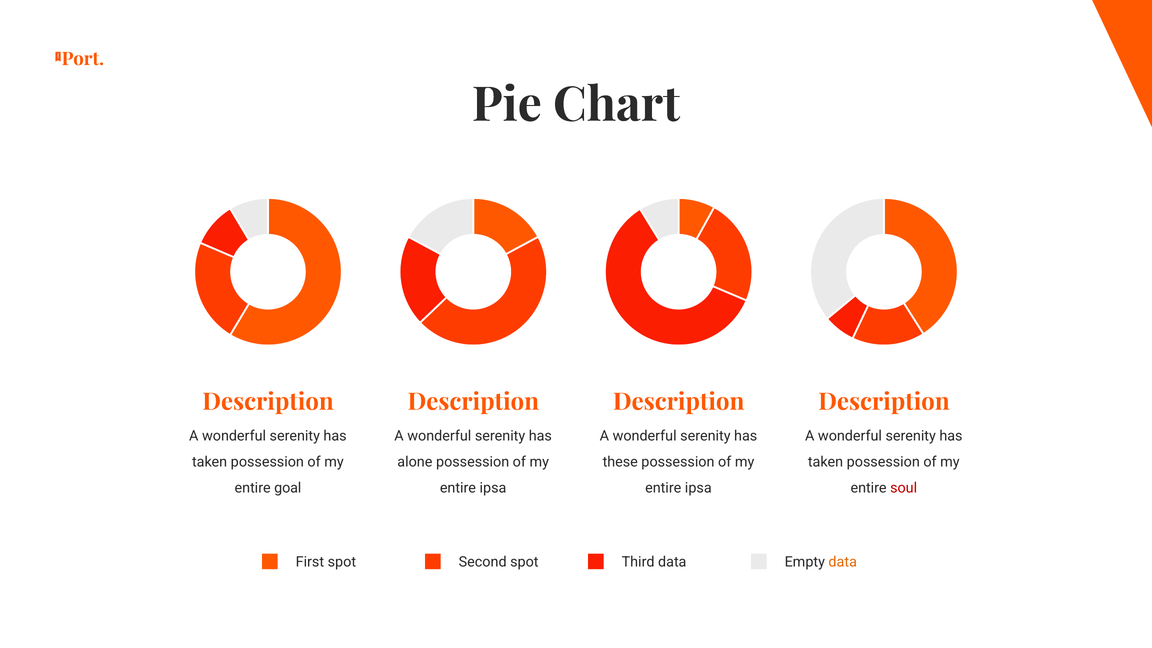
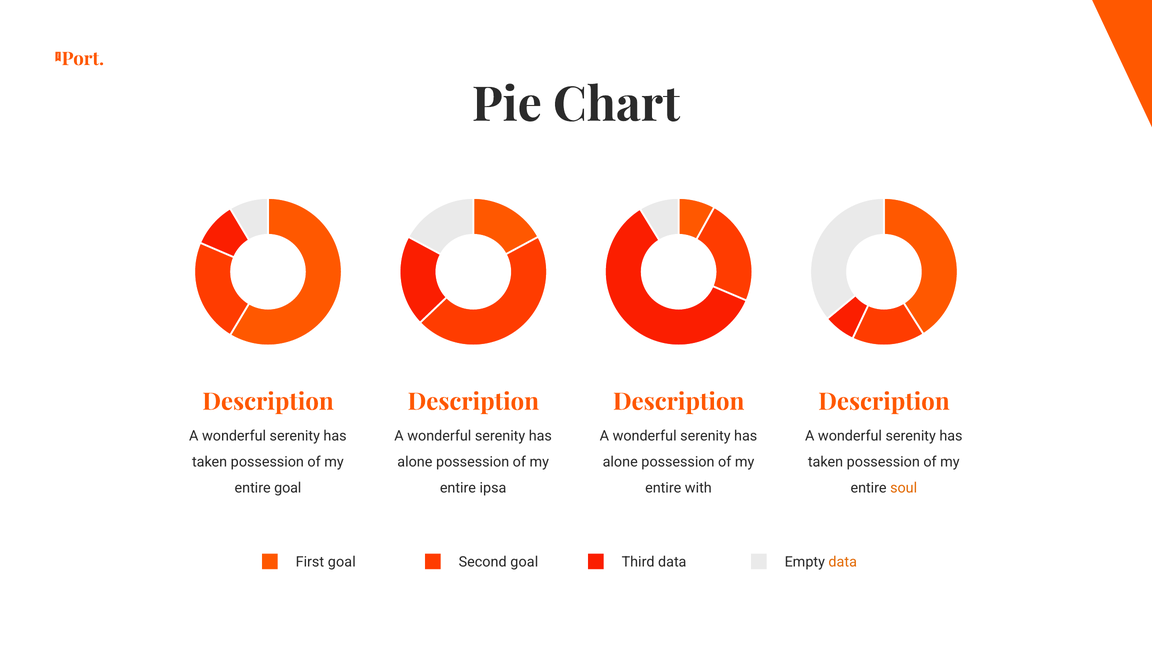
these at (620, 462): these -> alone
ipsa at (698, 488): ipsa -> with
soul colour: red -> orange
First spot: spot -> goal
Second spot: spot -> goal
